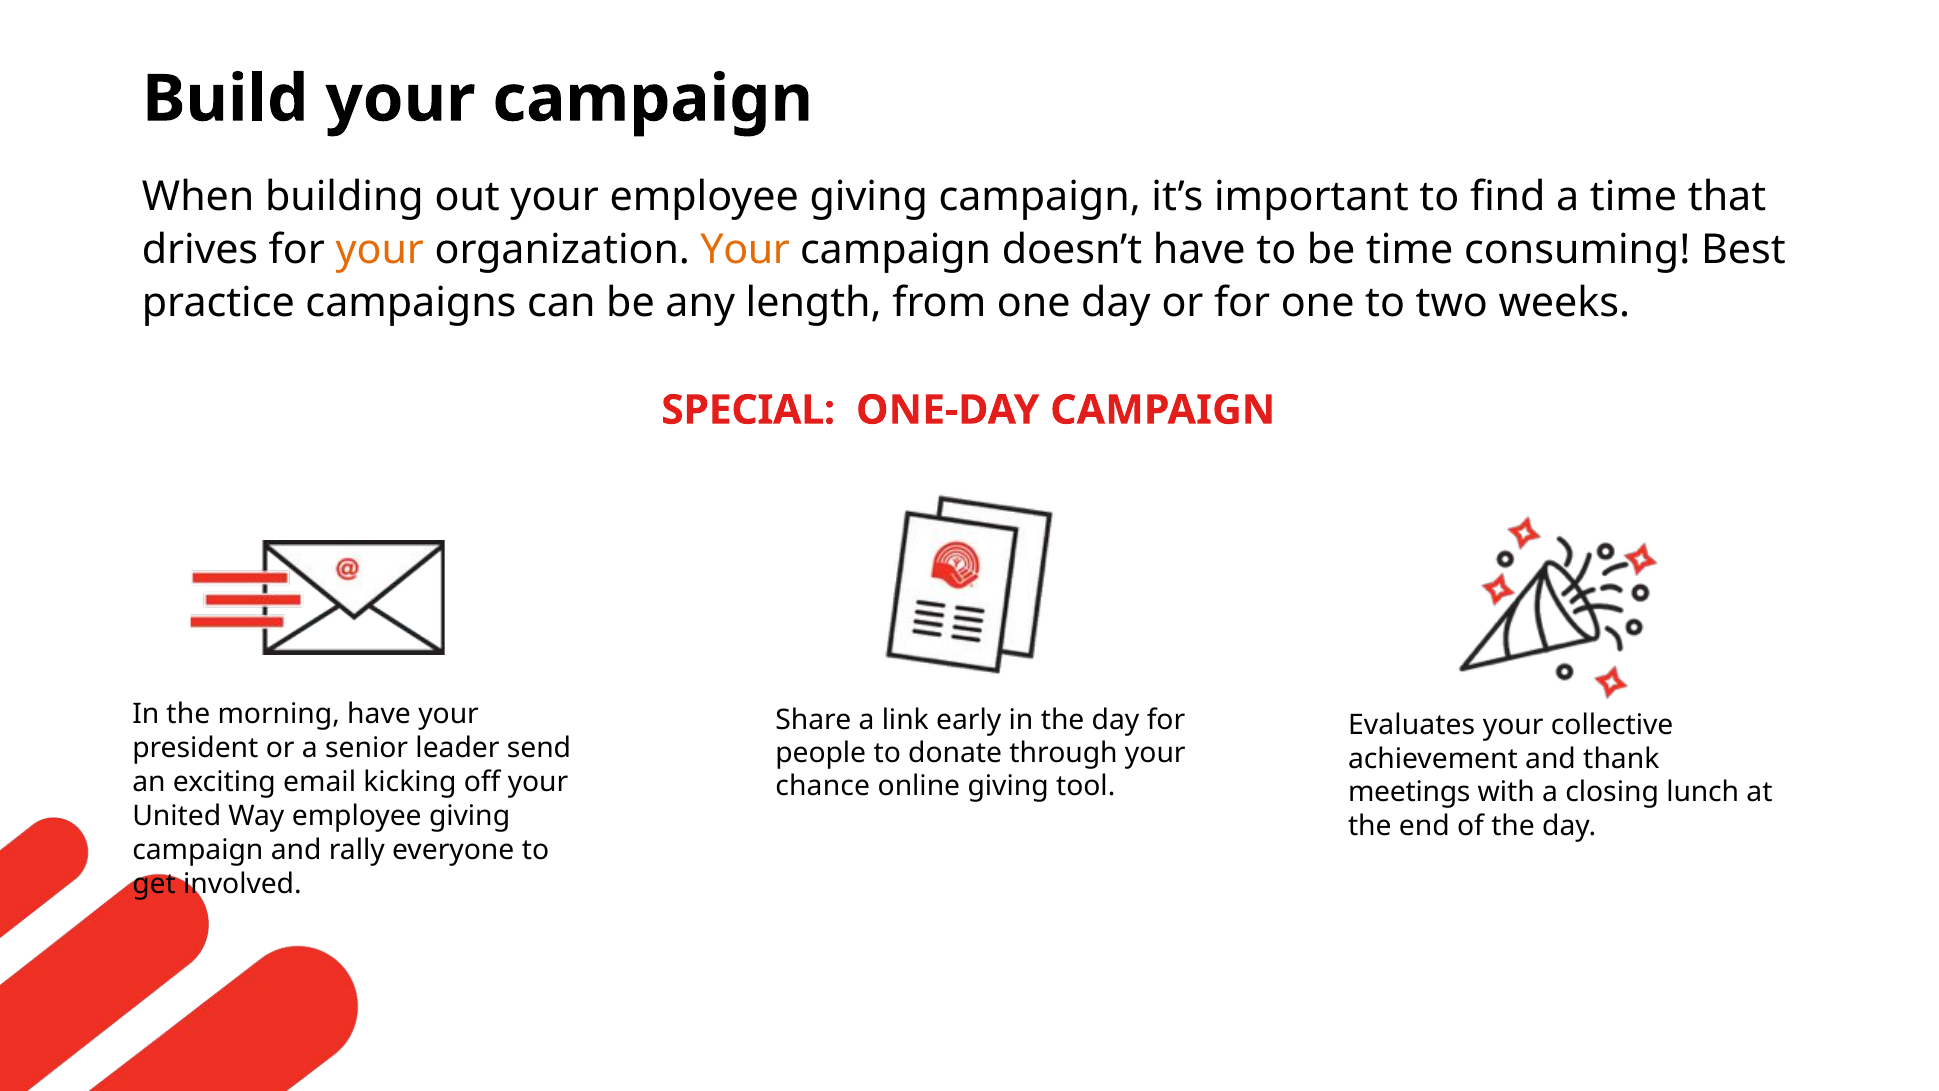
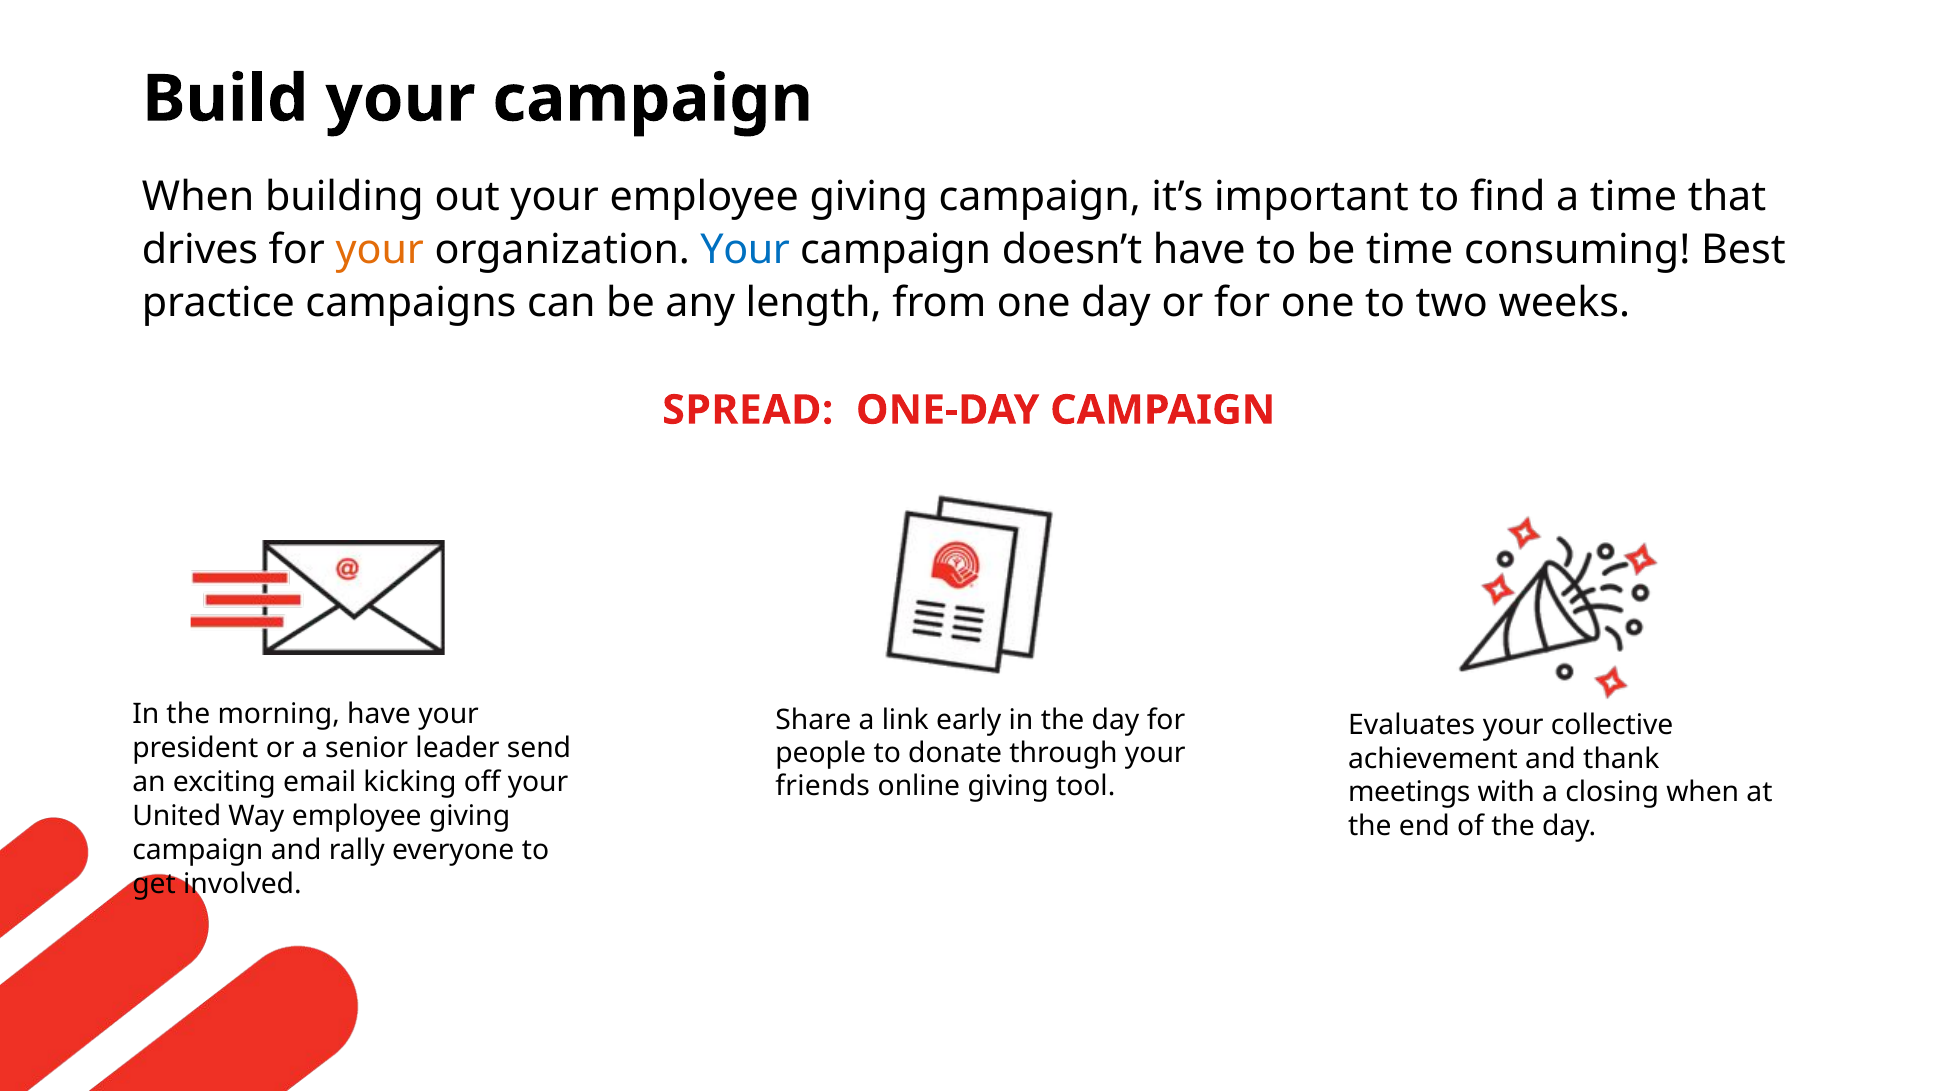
Your at (745, 250) colour: orange -> blue
SPECIAL: SPECIAL -> SPREAD
chance: chance -> friends
closing lunch: lunch -> when
